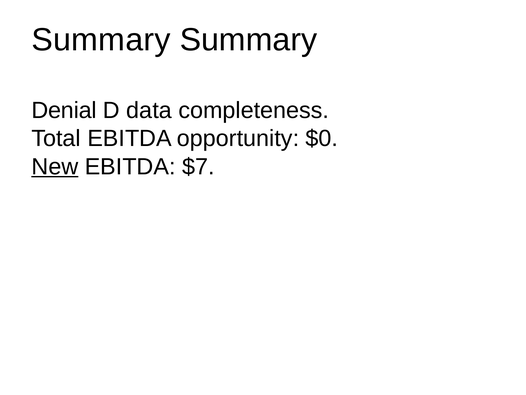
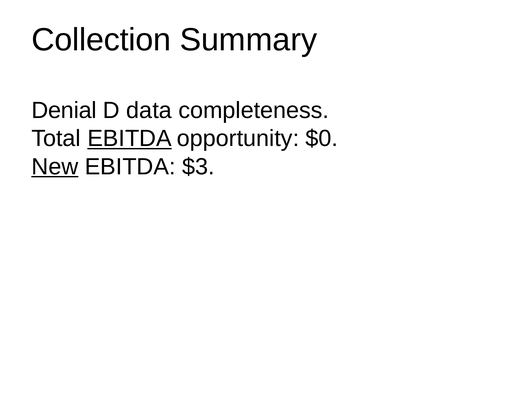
Summary at (101, 40): Summary -> Collection
EBITDA at (130, 138) underline: none -> present
$7: $7 -> $3
